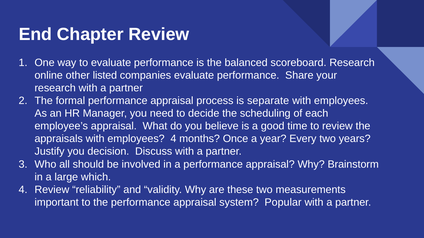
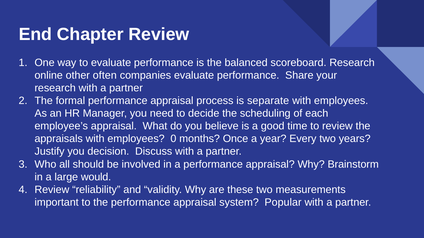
listed: listed -> often
employees 4: 4 -> 0
which: which -> would
